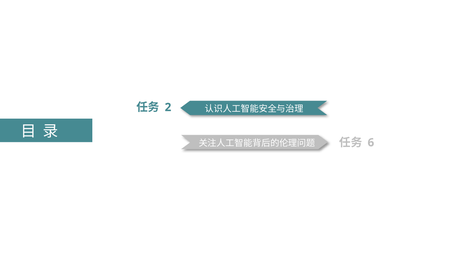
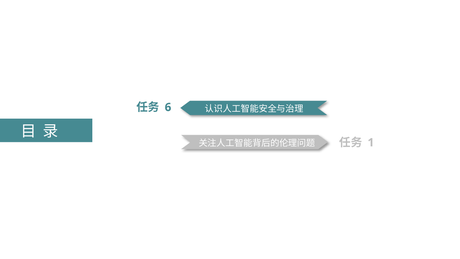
2: 2 -> 6
6: 6 -> 1
